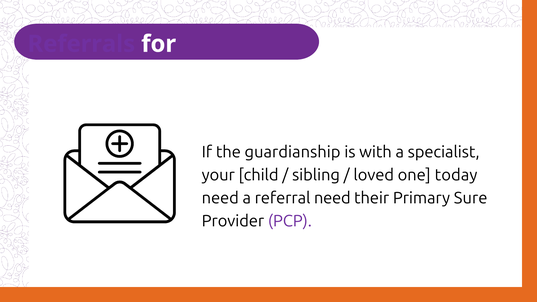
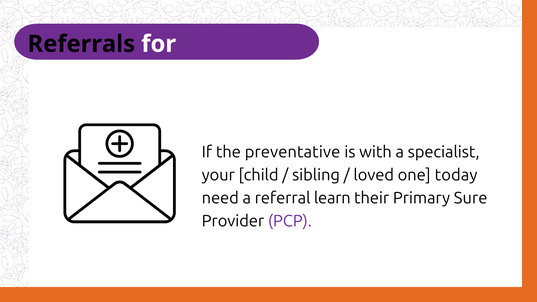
Referrals colour: purple -> black
guardianship: guardianship -> preventative
referral need: need -> learn
